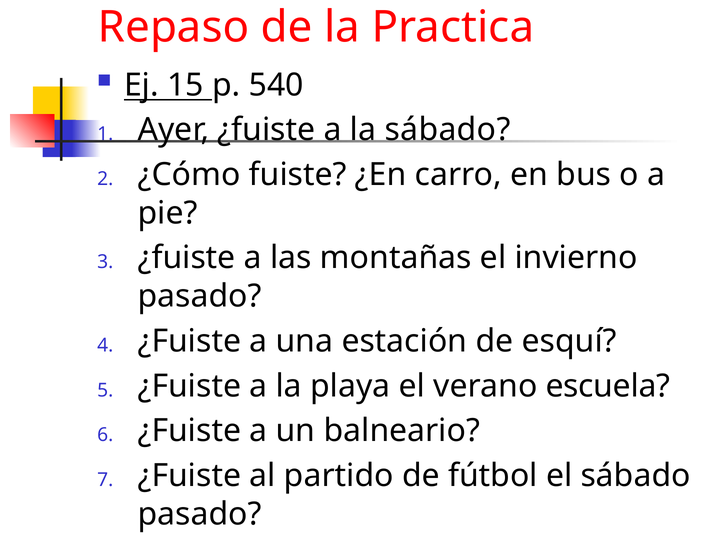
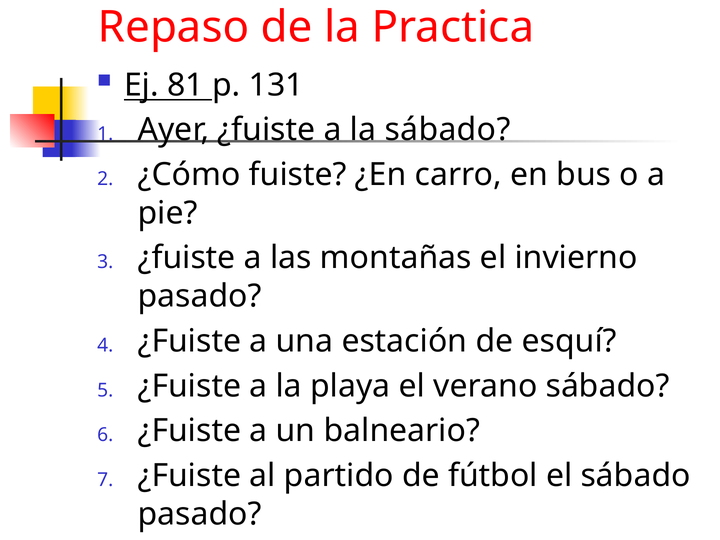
15: 15 -> 81
540: 540 -> 131
verano escuela: escuela -> sábado
